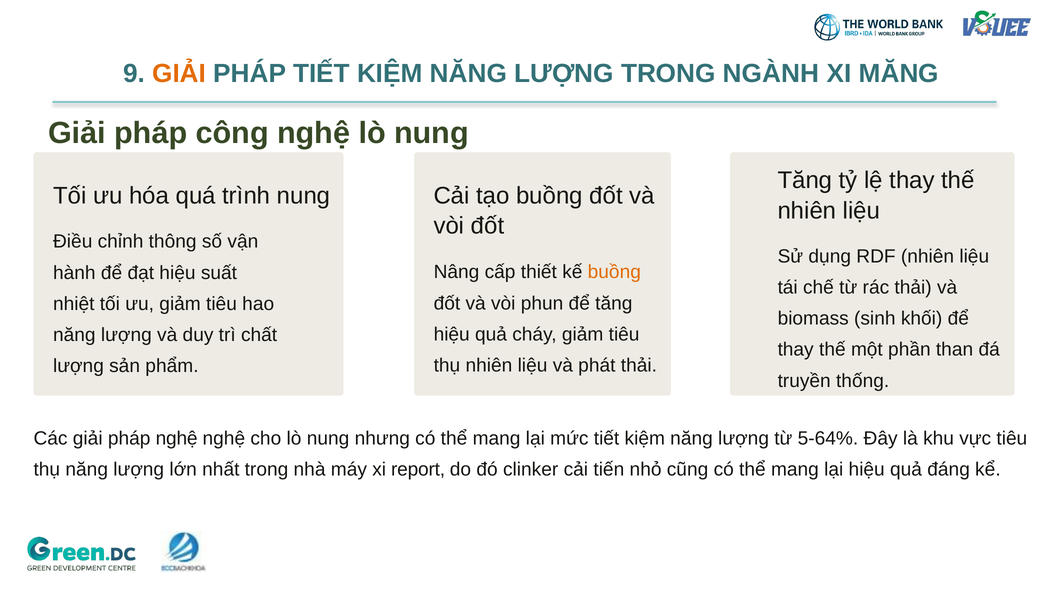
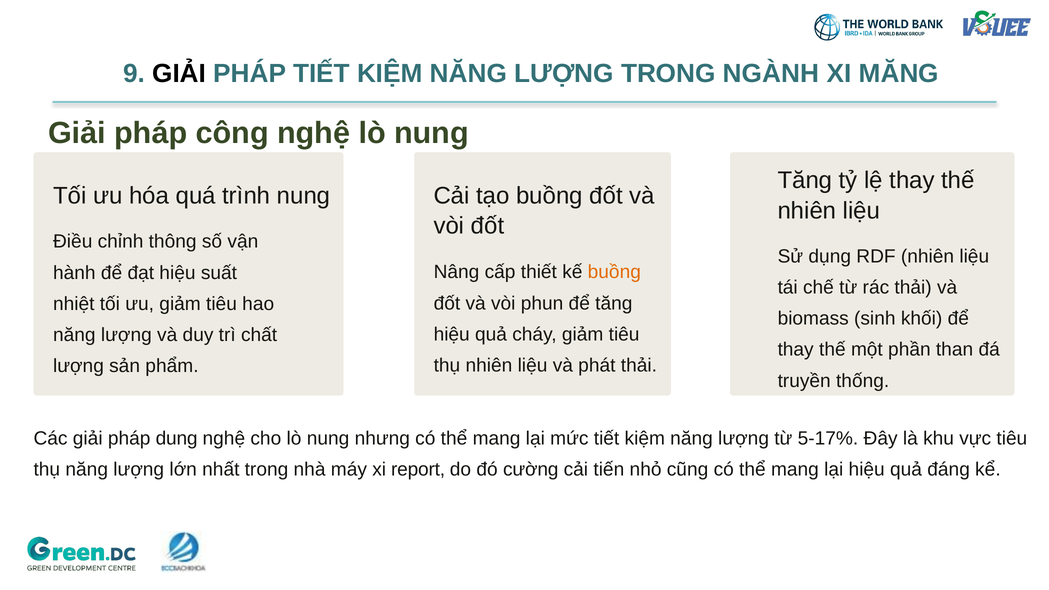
GIẢI at (179, 73) colour: orange -> black
pháp nghệ: nghệ -> dung
5-64%: 5-64% -> 5-17%
clinker: clinker -> cường
